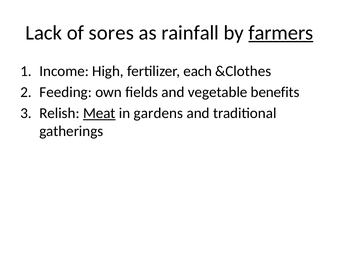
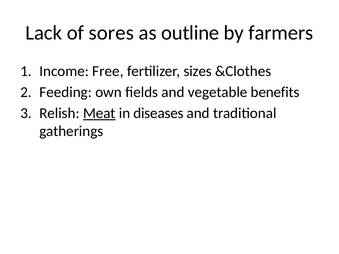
rainfall: rainfall -> outline
farmers underline: present -> none
High: High -> Free
each: each -> sizes
gardens: gardens -> diseases
